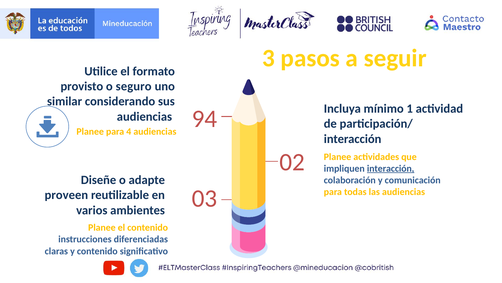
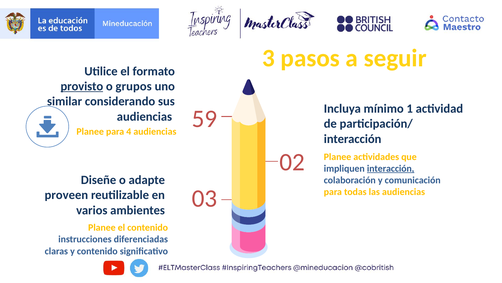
provisto underline: none -> present
seguro: seguro -> grupos
94: 94 -> 59
